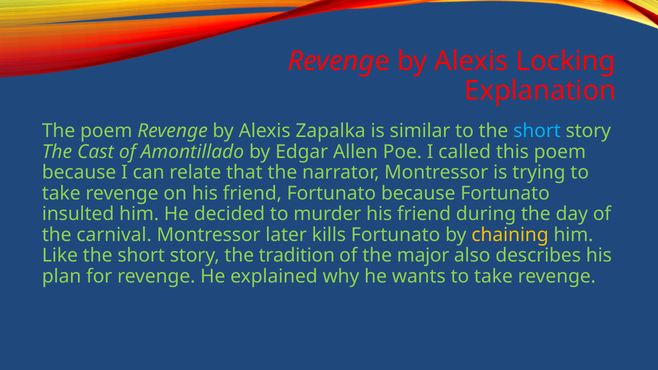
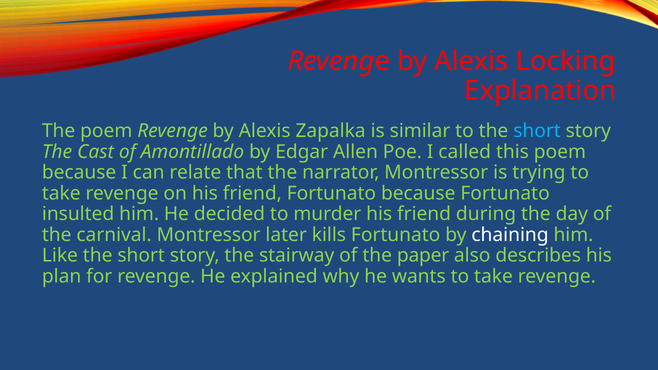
chaining colour: yellow -> white
tradition: tradition -> stairway
major: major -> paper
